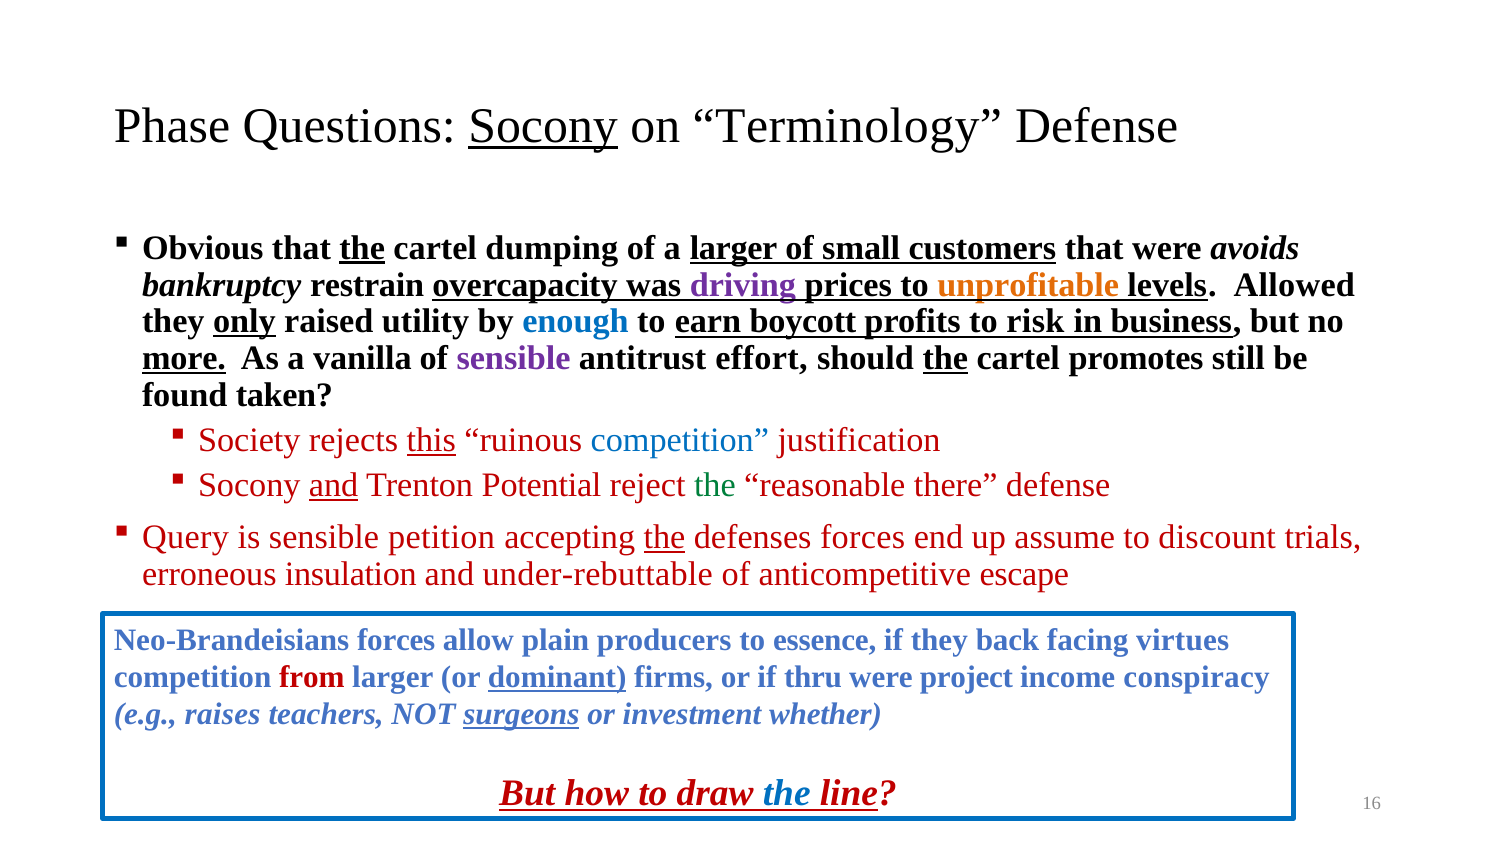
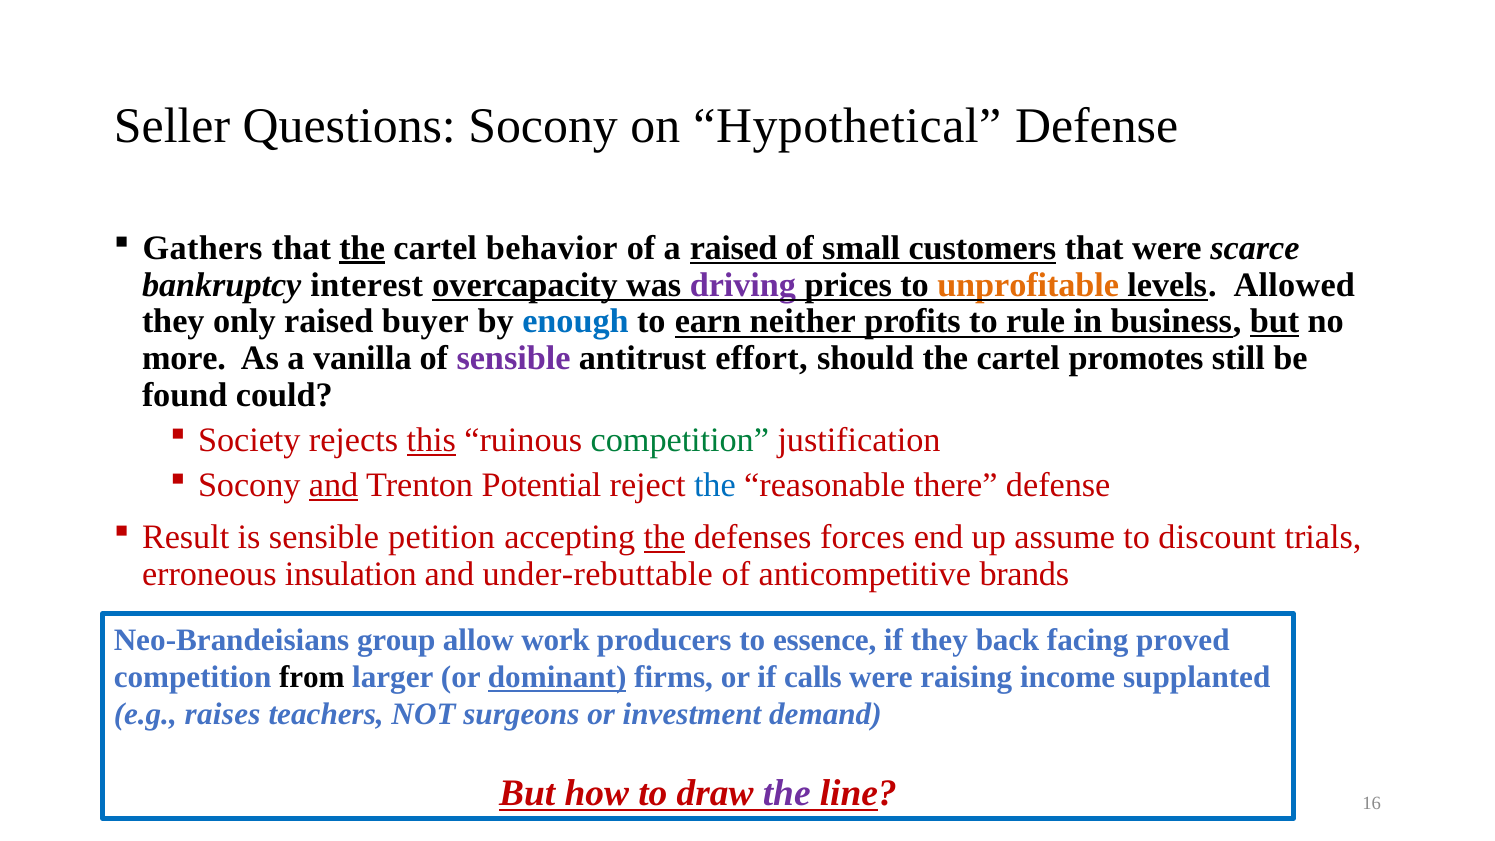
Phase: Phase -> Seller
Socony at (543, 126) underline: present -> none
Terminology: Terminology -> Hypothetical
Obvious: Obvious -> Gathers
dumping: dumping -> behavior
a larger: larger -> raised
avoids: avoids -> scarce
restrain: restrain -> interest
only underline: present -> none
utility: utility -> buyer
boycott: boycott -> neither
risk: risk -> rule
but at (1275, 322) underline: none -> present
more underline: present -> none
the at (945, 359) underline: present -> none
taken: taken -> could
competition at (680, 440) colour: blue -> green
the at (715, 485) colour: green -> blue
Query: Query -> Result
escape: escape -> brands
Neo-Brandeisians forces: forces -> group
plain: plain -> work
virtues: virtues -> proved
from colour: red -> black
thru: thru -> calls
project: project -> raising
conspiracy: conspiracy -> supplanted
surgeons underline: present -> none
whether: whether -> demand
the at (787, 793) colour: blue -> purple
